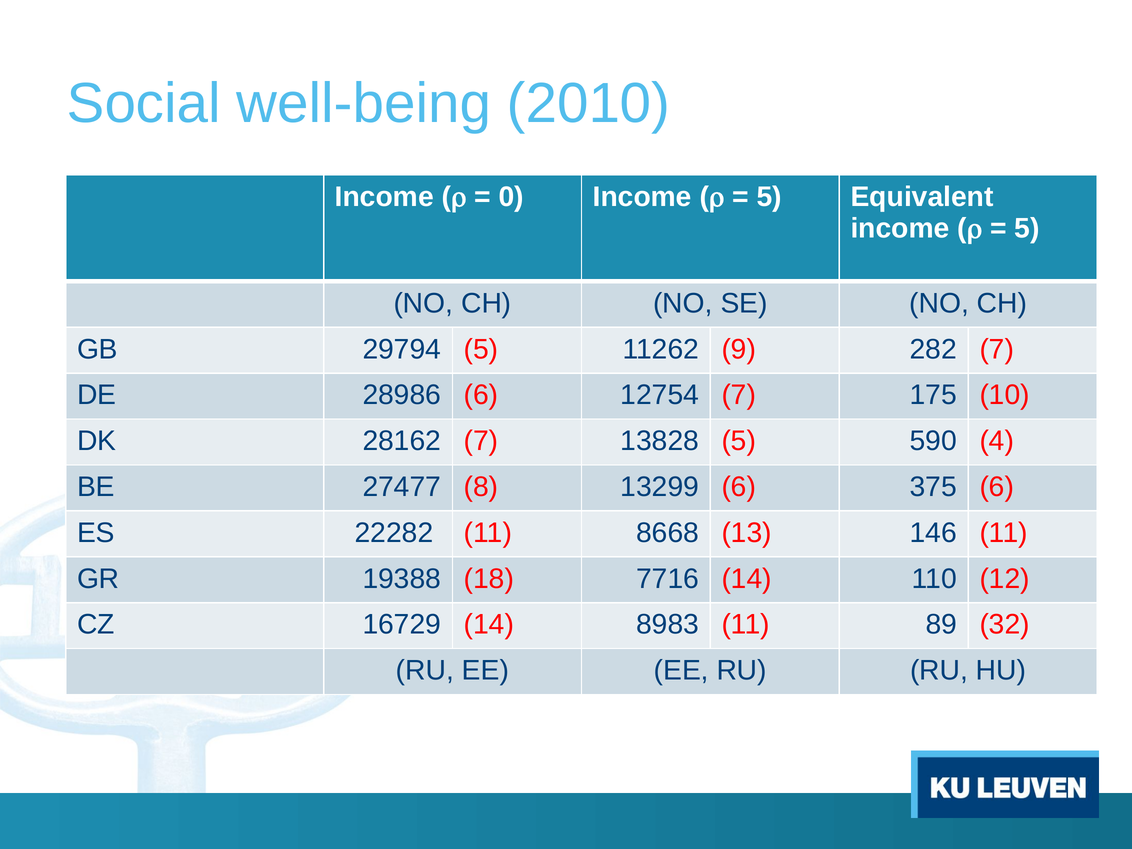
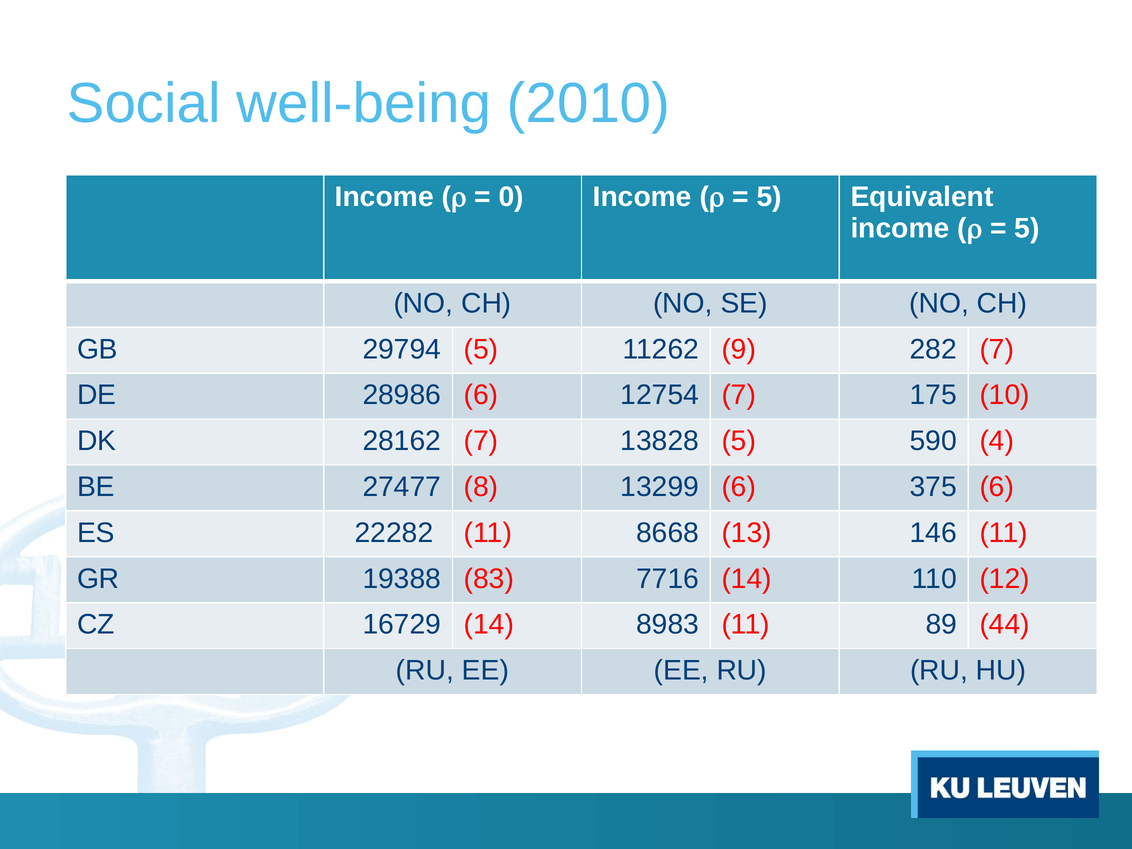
18: 18 -> 83
32: 32 -> 44
